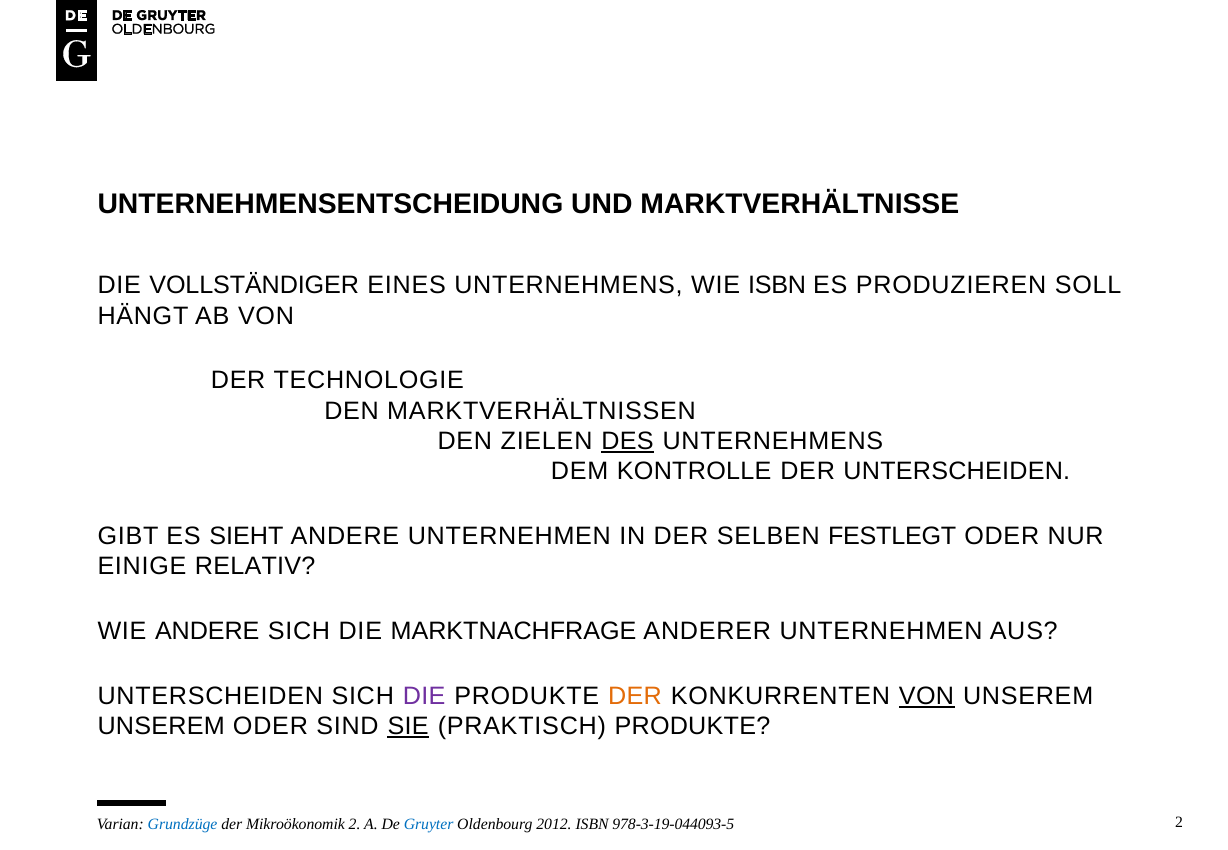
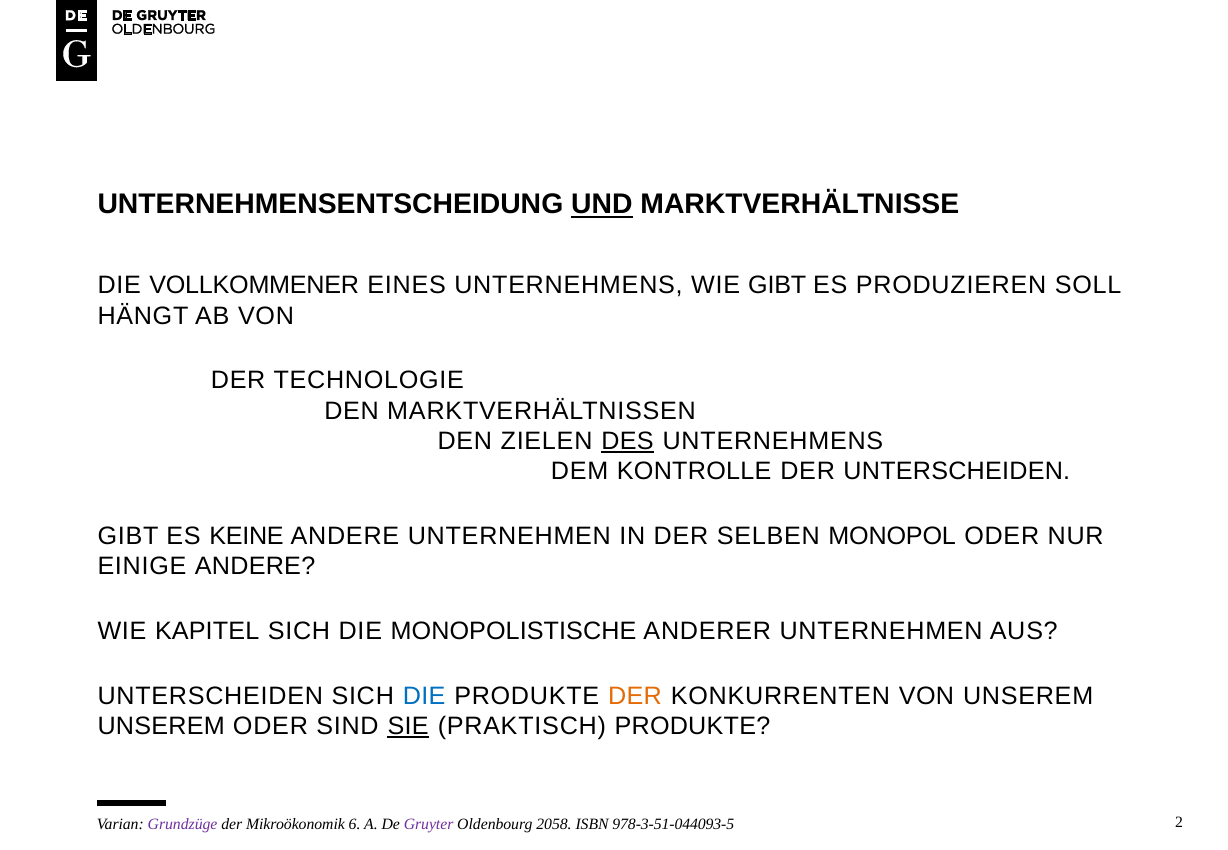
UND underline: none -> present
VOLLSTÄNDIGER: VOLLSTÄNDIGER -> VOLLKOMMENER
WIE ISBN: ISBN -> GIBT
SIEHT: SIEHT -> KEINE
FESTLEGT: FESTLEGT -> MONOPOL
EINIGE RELATIV: RELATIV -> ANDERE
WIE ANDERE: ANDERE -> KAPITEL
MARKTNACHFRAGE: MARKTNACHFRAGE -> MONOPOLISTISCHE
DIE at (424, 696) colour: purple -> blue
VON at (926, 696) underline: present -> none
Grundzüge colour: blue -> purple
Mikroökonomik 2: 2 -> 6
Gruyter colour: blue -> purple
2012: 2012 -> 2058
978-3-19-044093-5: 978-3-19-044093-5 -> 978-3-51-044093-5
